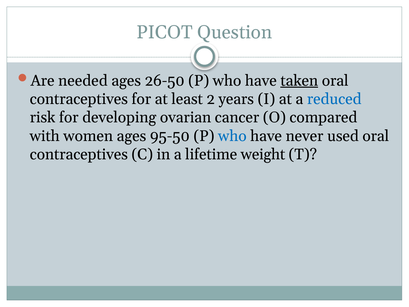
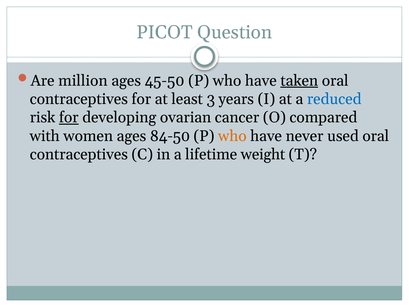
needed: needed -> million
26-50: 26-50 -> 45-50
2: 2 -> 3
for at (69, 117) underline: none -> present
95-50: 95-50 -> 84-50
who at (232, 136) colour: blue -> orange
